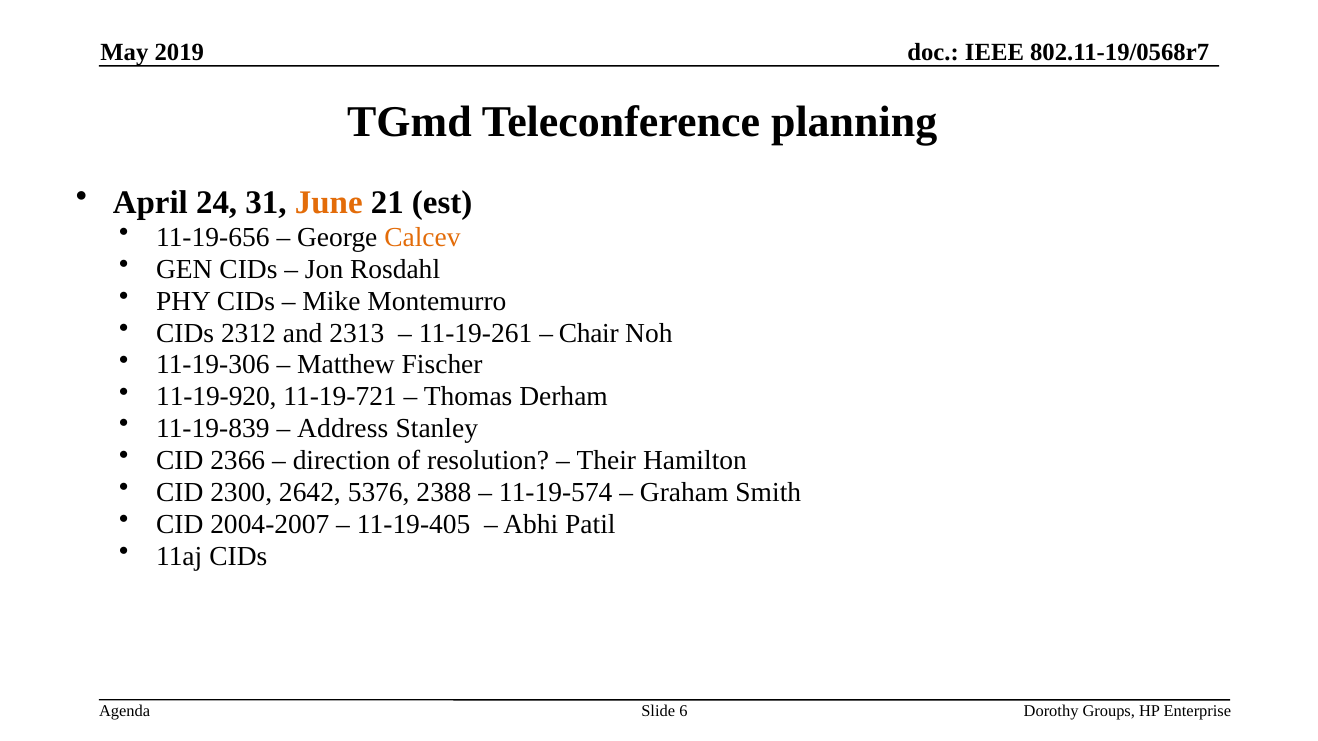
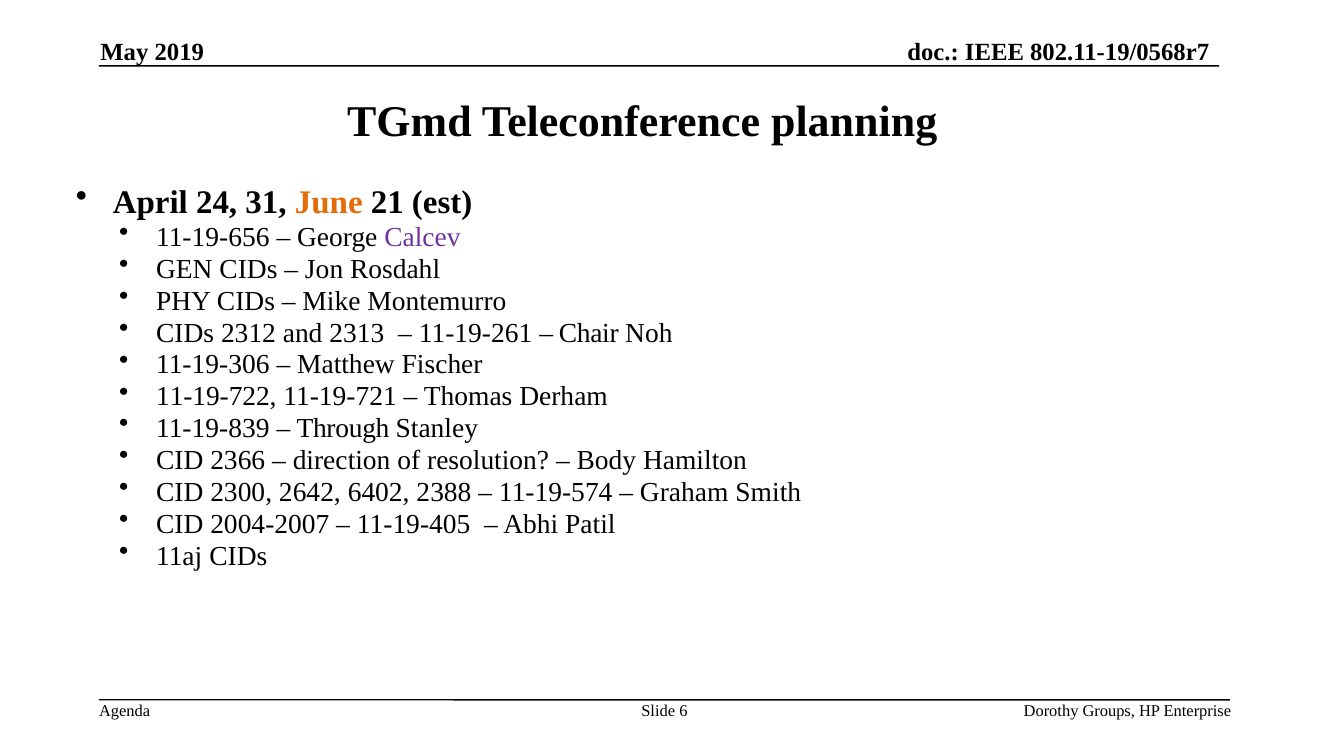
Calcev colour: orange -> purple
11-19-920: 11-19-920 -> 11-19-722
Address: Address -> Through
Their: Their -> Body
5376: 5376 -> 6402
